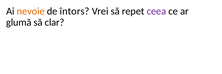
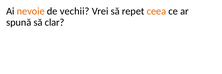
întors: întors -> vechii
ceea colour: purple -> orange
glumă: glumă -> spună
